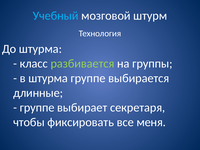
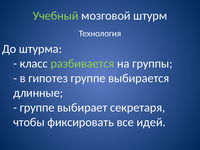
Учебный colour: light blue -> light green
в штурма: штурма -> гипотез
меня: меня -> идей
